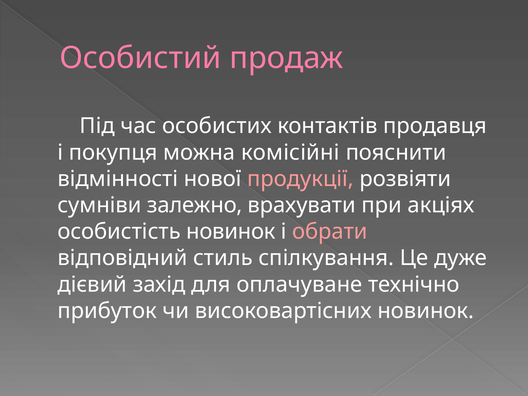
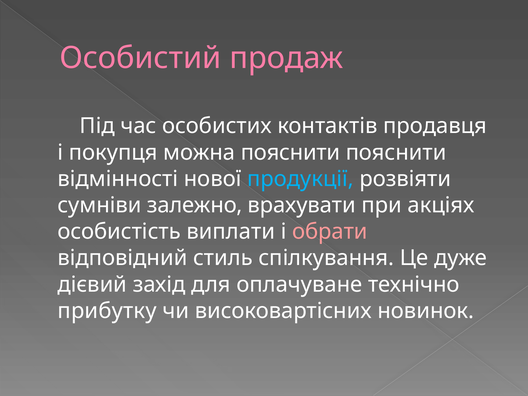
можна комісійні: комісійні -> пояснити
продукції colour: pink -> light blue
особистість новинок: новинок -> виплати
прибуток: прибуток -> прибутку
